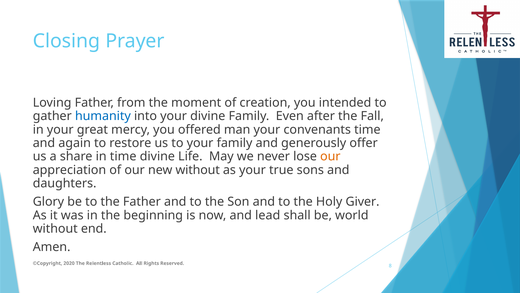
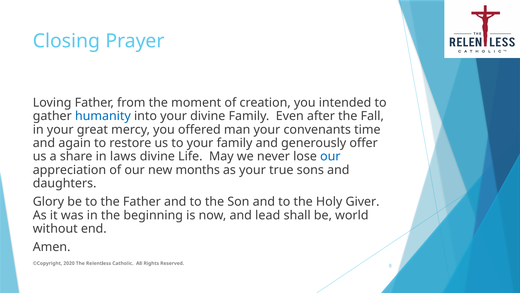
in time: time -> laws
our at (330, 156) colour: orange -> blue
new without: without -> months
